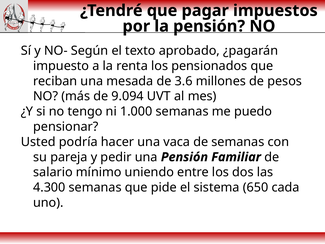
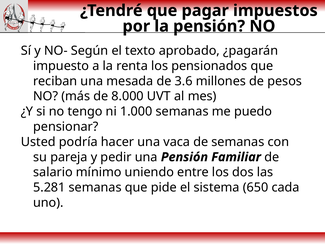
9.094: 9.094 -> 8.000
4.300: 4.300 -> 5.281
